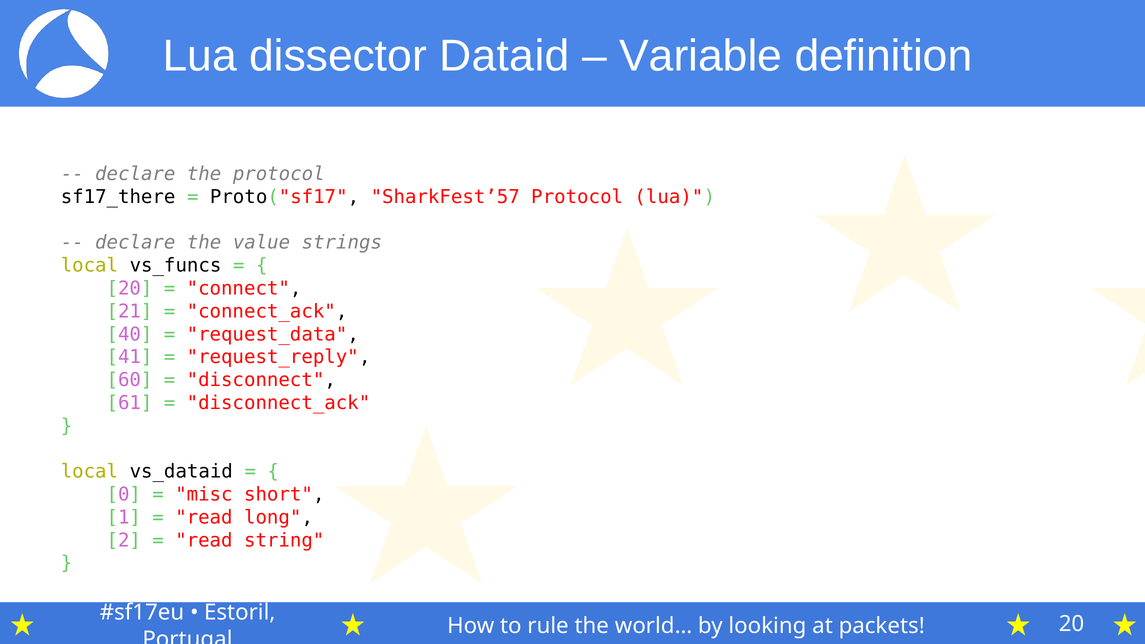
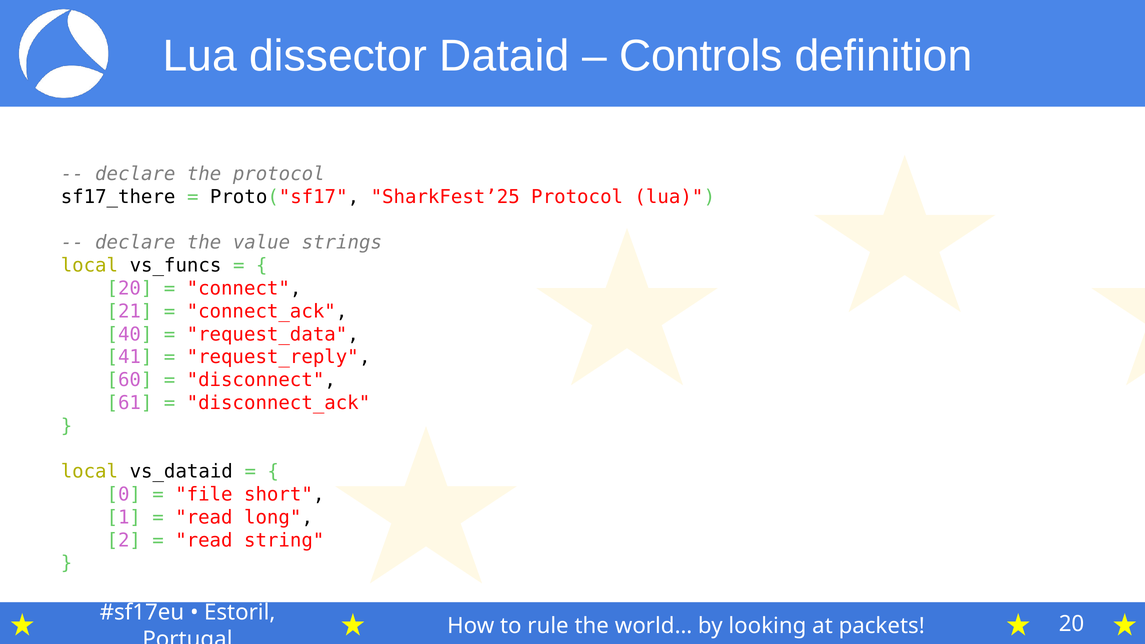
Variable: Variable -> Controls
SharkFest’57: SharkFest’57 -> SharkFest’25
misc: misc -> file
